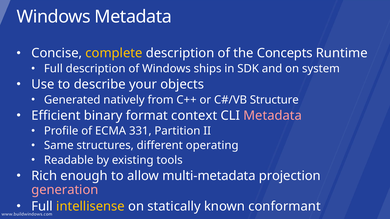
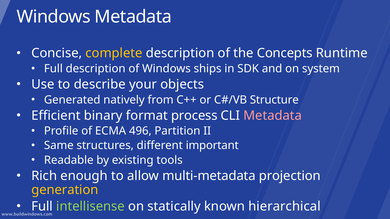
context: context -> process
331: 331 -> 496
operating: operating -> important
generation colour: pink -> yellow
intellisense colour: yellow -> light green
conformant: conformant -> hierarchical
